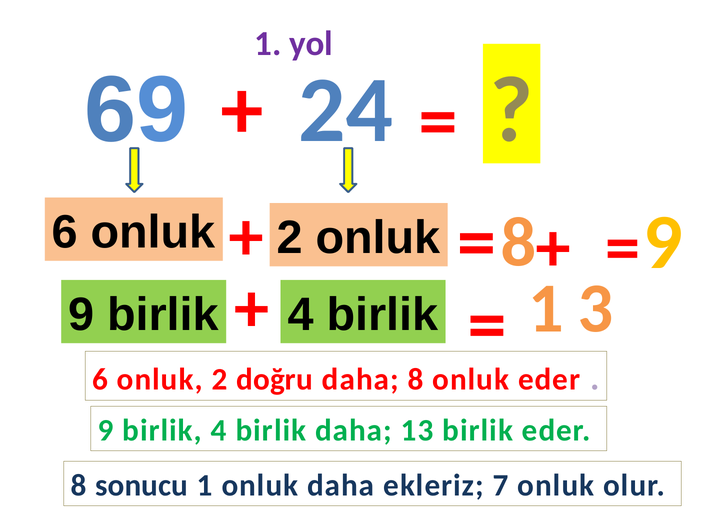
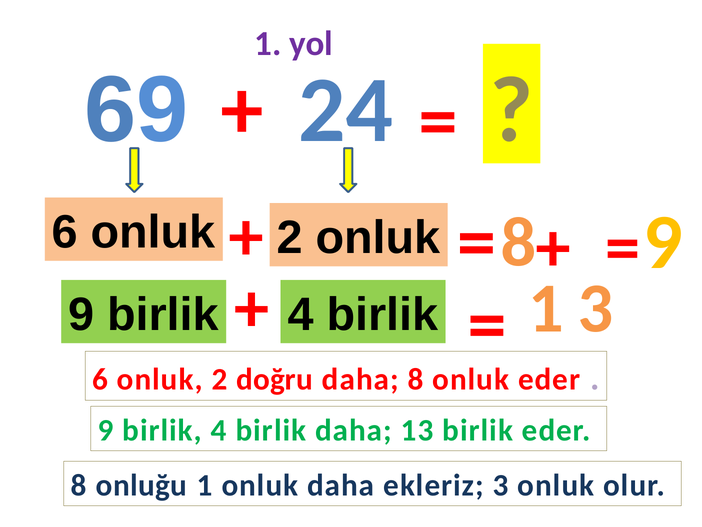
sonucu: sonucu -> onluğu
ekleriz 7: 7 -> 3
